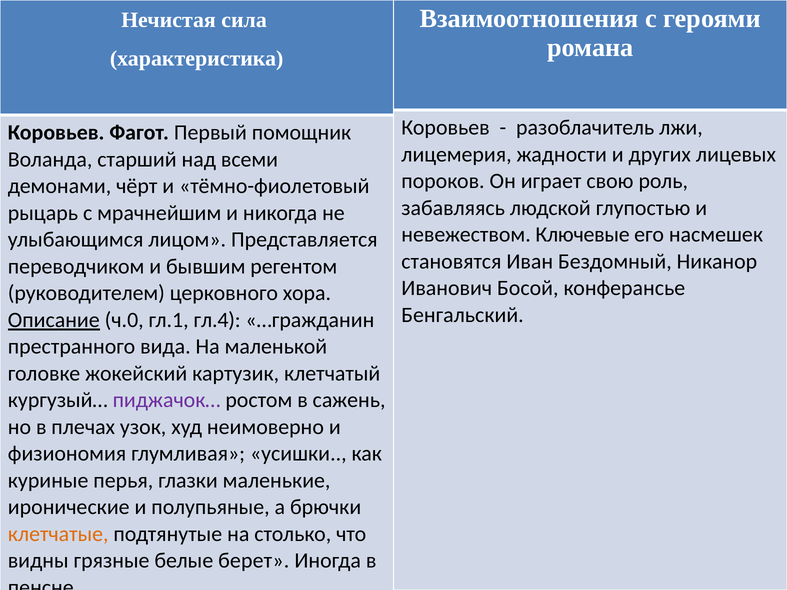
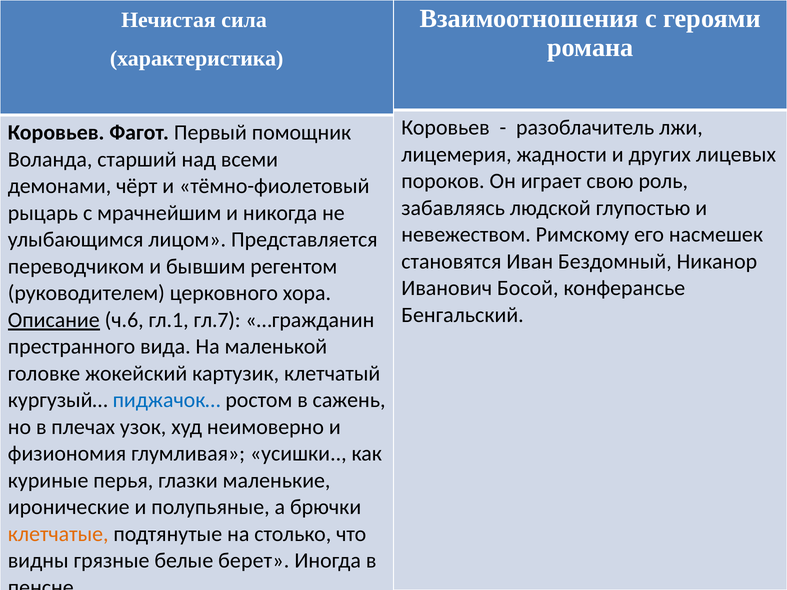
Ключевые: Ключевые -> Римскому
ч.0: ч.0 -> ч.6
гл.4: гл.4 -> гл.7
пиджачок… colour: purple -> blue
